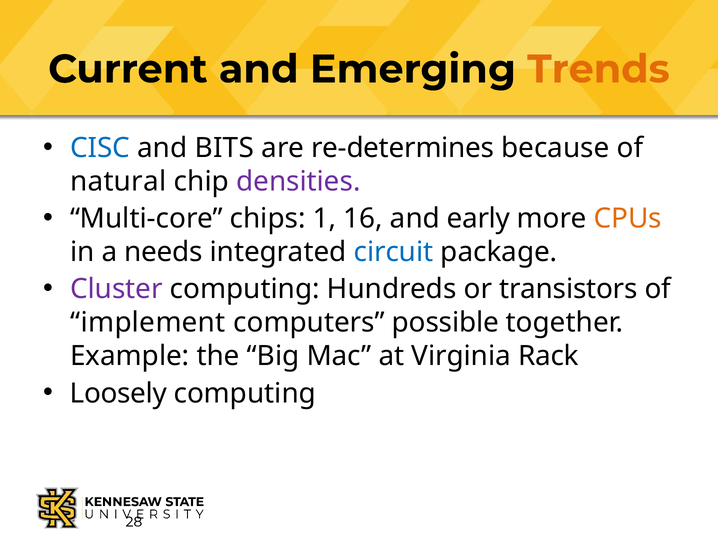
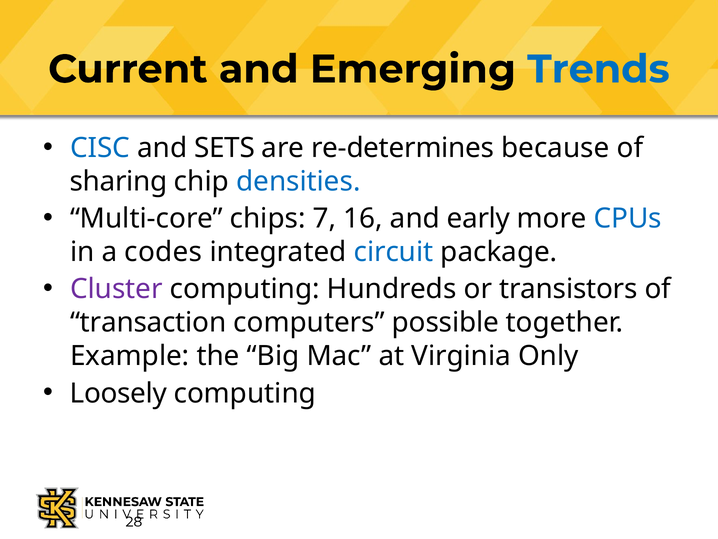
Trends colour: orange -> blue
BITS: BITS -> SETS
natural: natural -> sharing
densities colour: purple -> blue
1: 1 -> 7
CPUs colour: orange -> blue
needs: needs -> codes
implement: implement -> transaction
Rack: Rack -> Only
